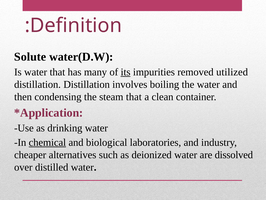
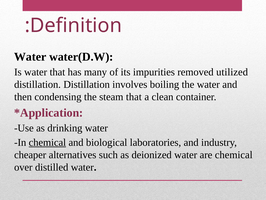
Solute at (30, 57): Solute -> Water
its underline: present -> none
are dissolved: dissolved -> chemical
